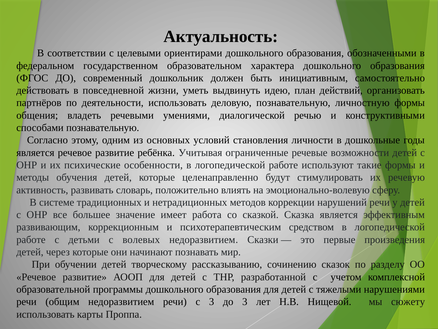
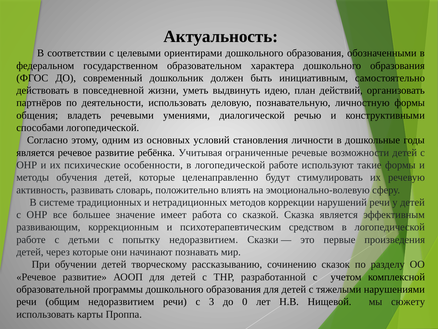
способами познавательную: познавательную -> логопедической
волевых: волевых -> попытку
до 3: 3 -> 0
